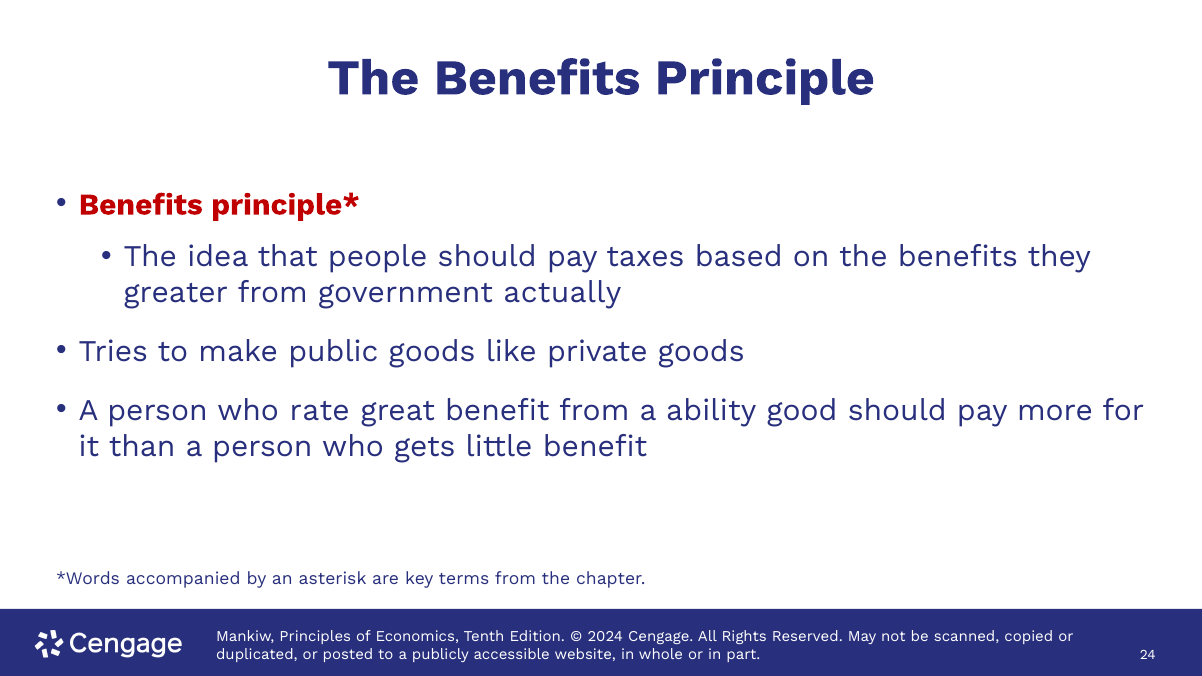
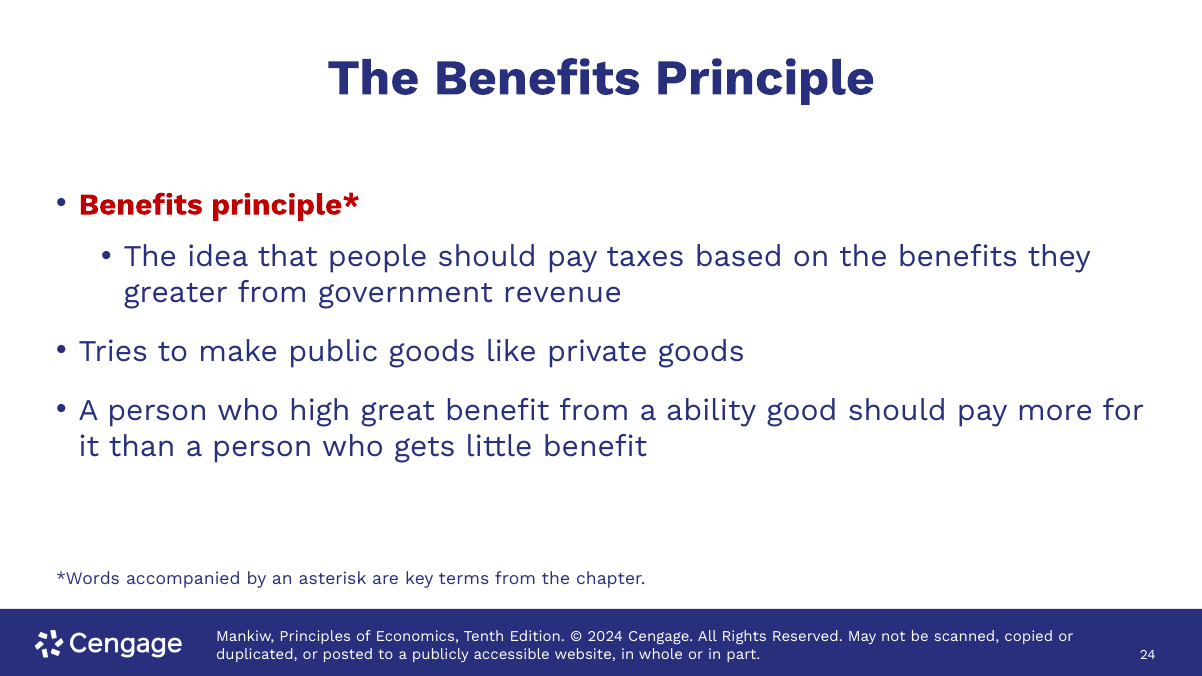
actually: actually -> revenue
rate: rate -> high
